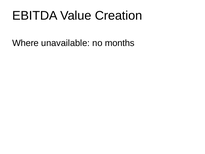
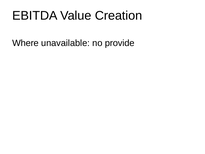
months: months -> provide
